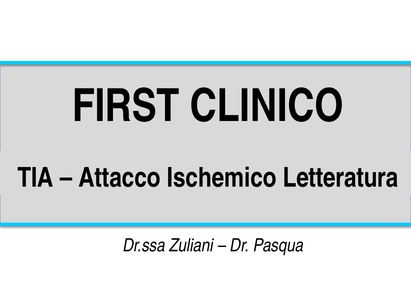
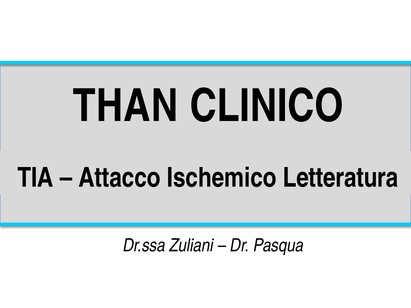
FIRST: FIRST -> THAN
